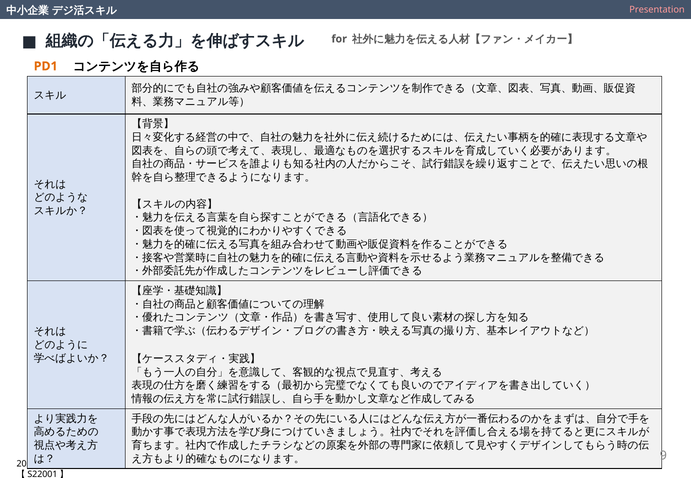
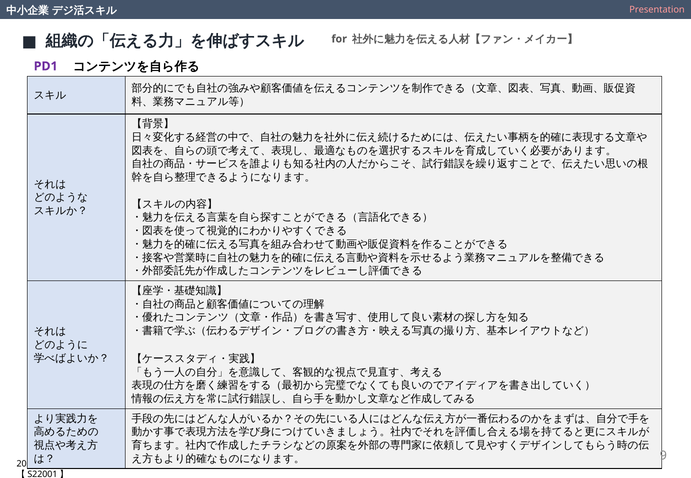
PD1 colour: orange -> purple
